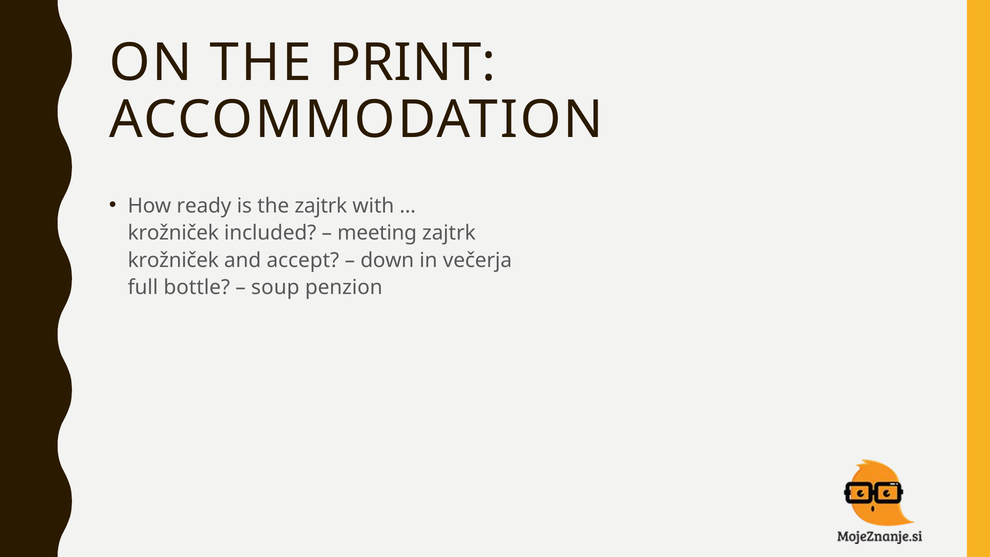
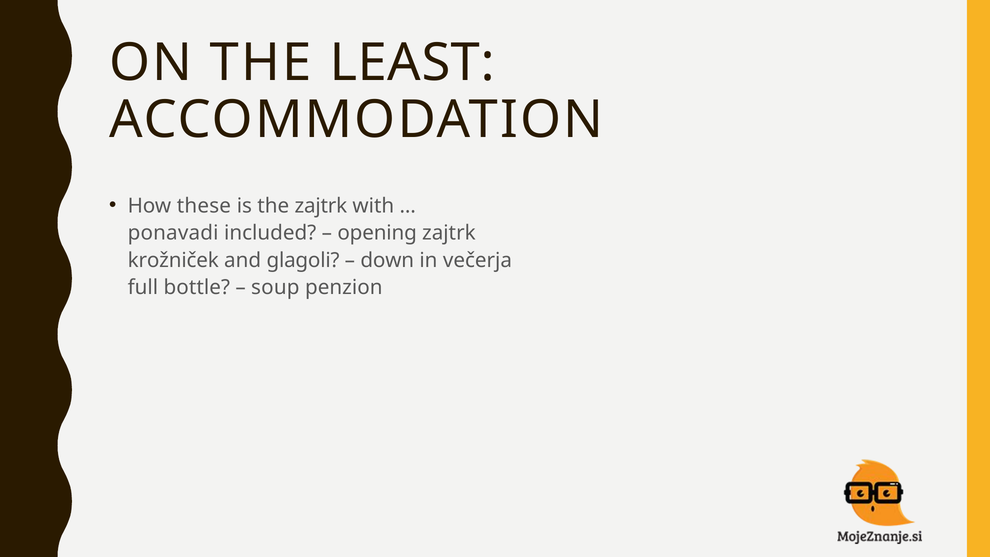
PRINT: PRINT -> LEAST
ready: ready -> these
krožniček at (173, 233): krožniček -> ponavadi
meeting: meeting -> opening
accept: accept -> glagoli
